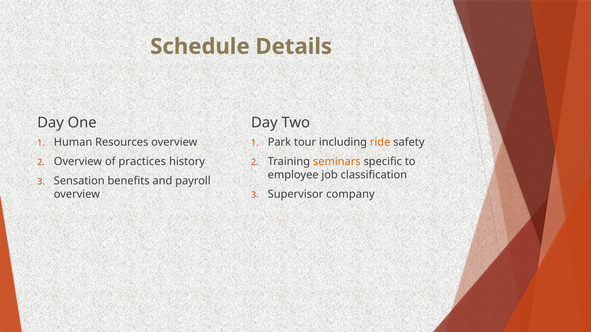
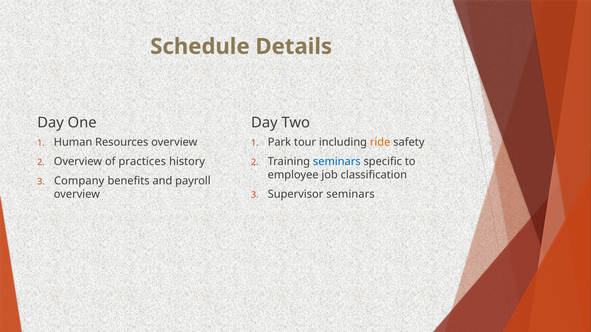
seminars at (337, 162) colour: orange -> blue
Sensation: Sensation -> Company
Supervisor company: company -> seminars
